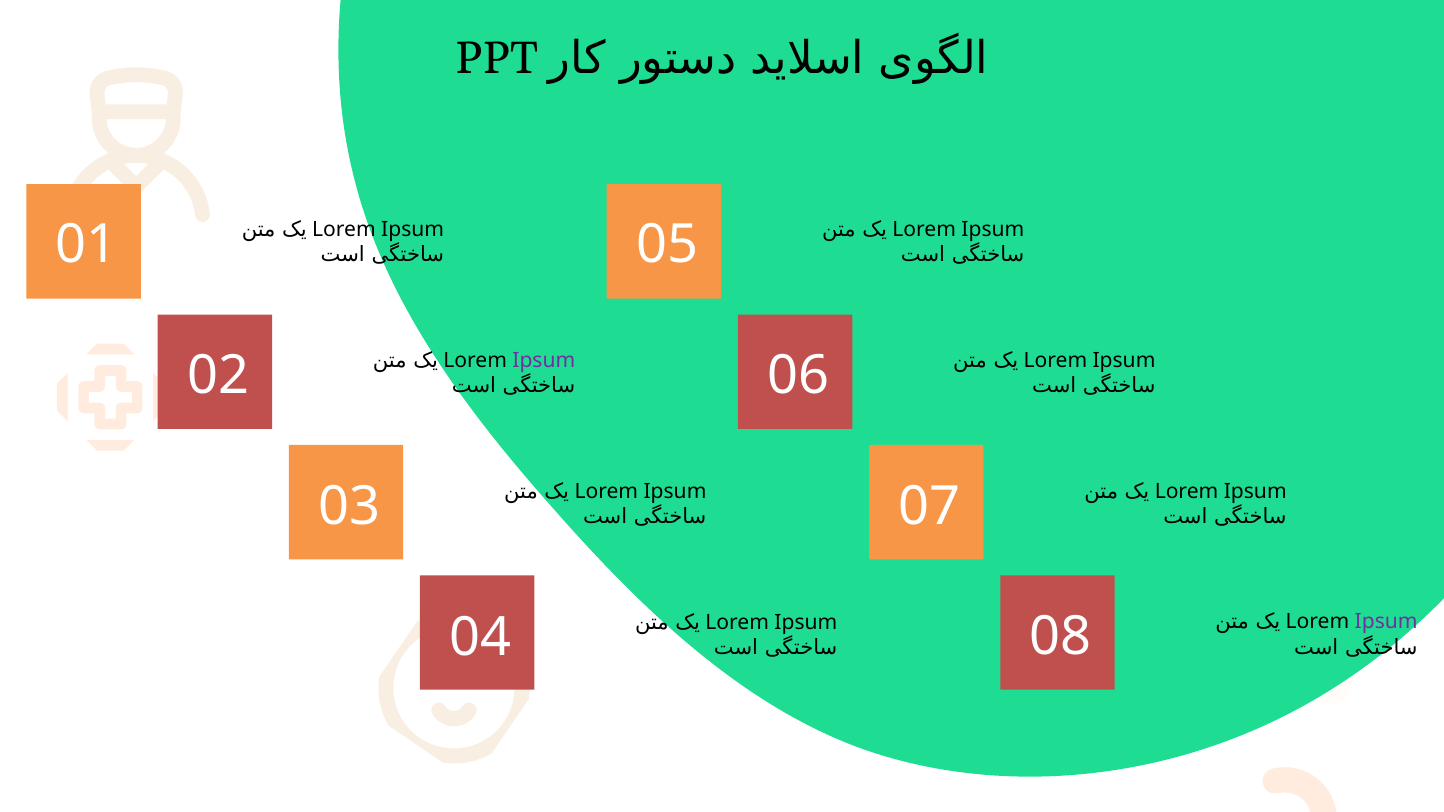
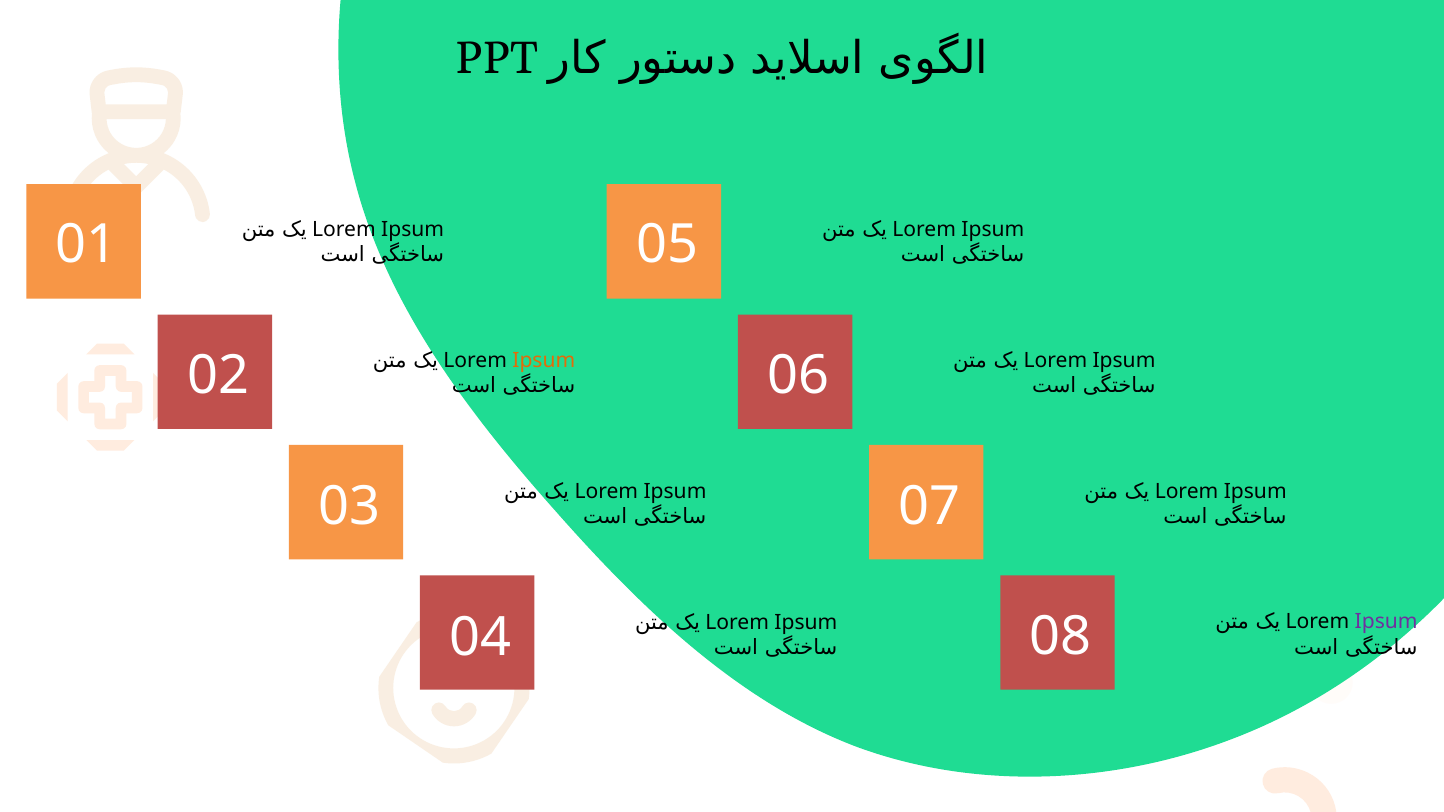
Ipsum at (544, 361) colour: purple -> orange
